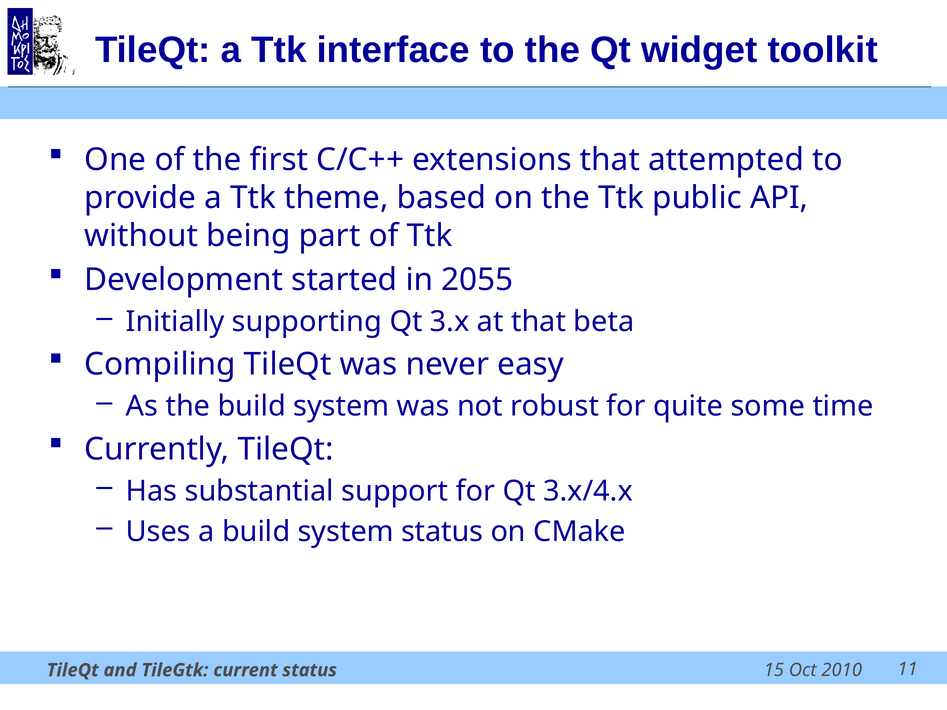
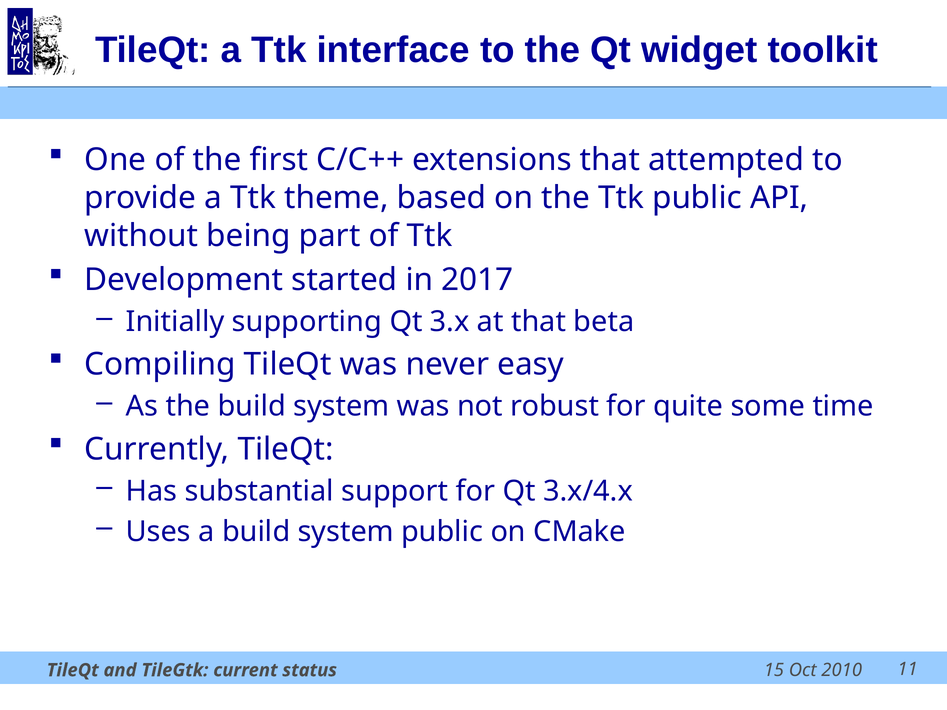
2055: 2055 -> 2017
system status: status -> public
